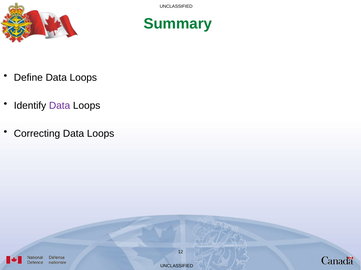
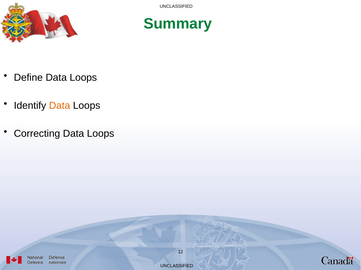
Data at (60, 106) colour: purple -> orange
